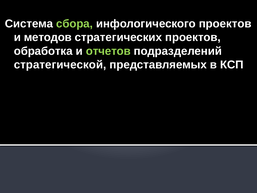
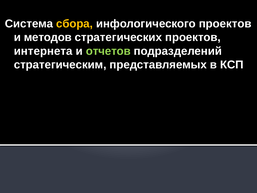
сбора colour: light green -> yellow
обработка: обработка -> интернета
стратегической: стратегической -> стратегическим
